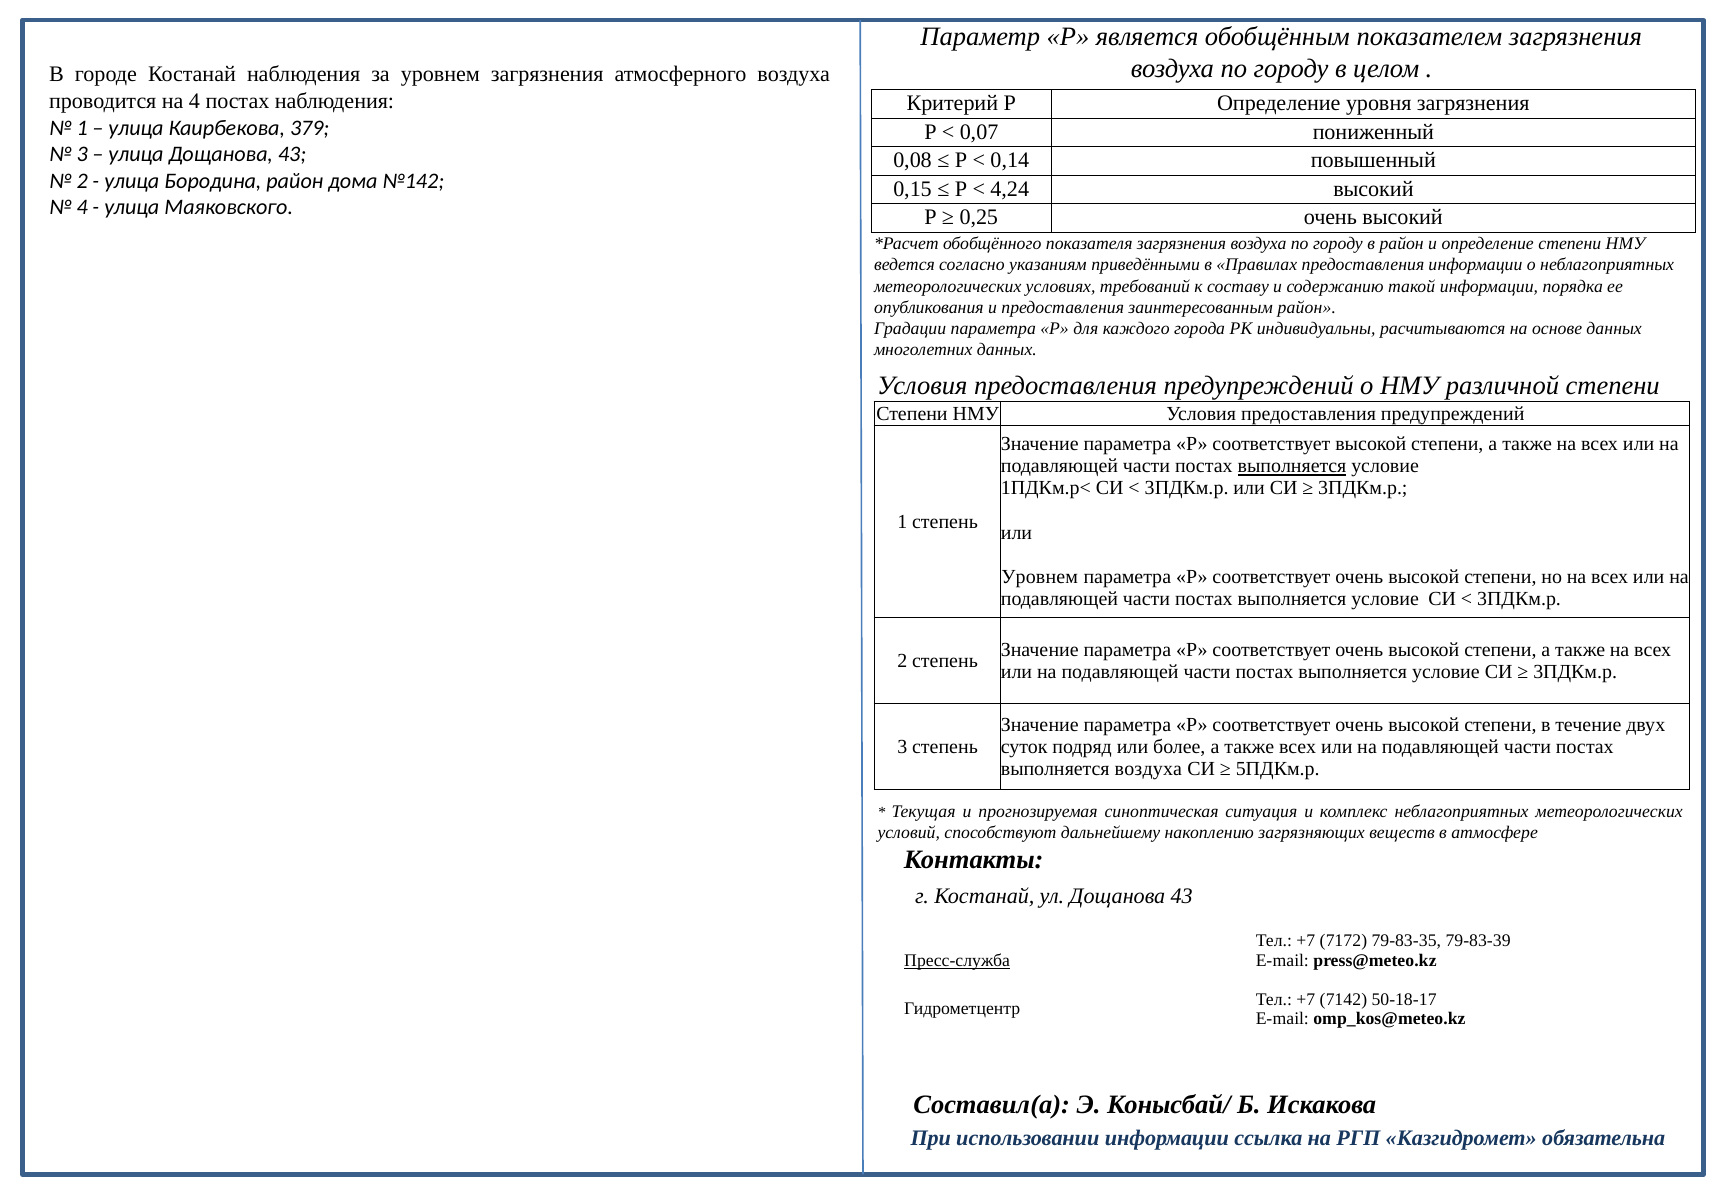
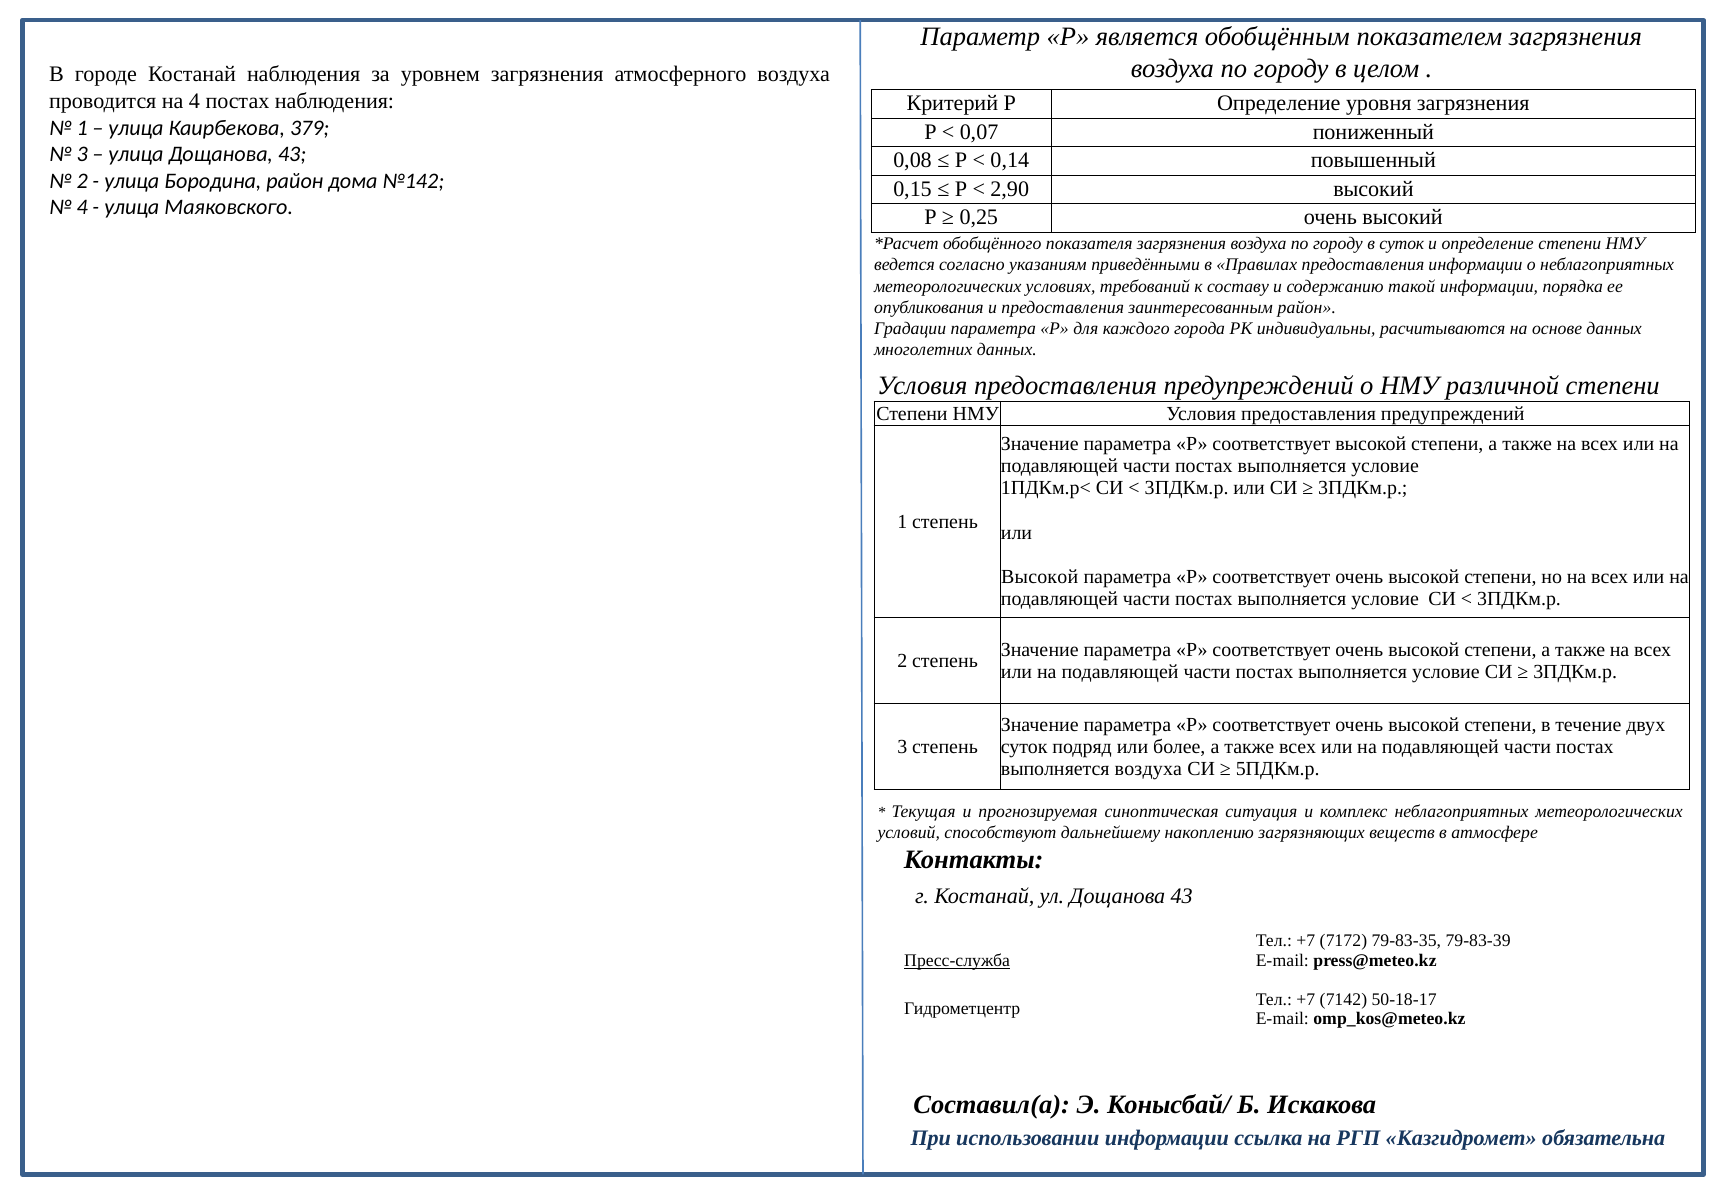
4,24: 4,24 -> 2,90
в район: район -> суток
выполняется at (1292, 466) underline: present -> none
Уровнем at (1040, 577): Уровнем -> Высокой
